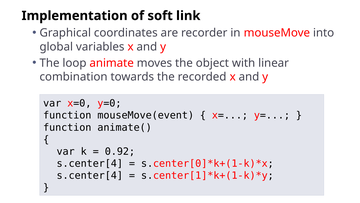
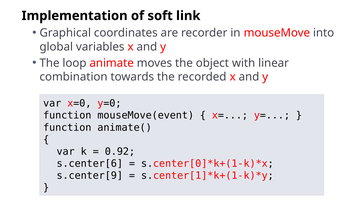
s.center[4 at (90, 163): s.center[4 -> s.center[6
s.center[4 at (90, 175): s.center[4 -> s.center[9
